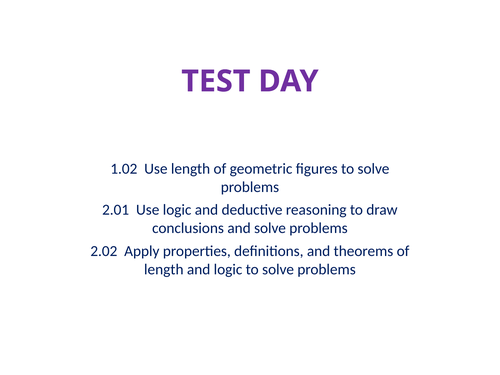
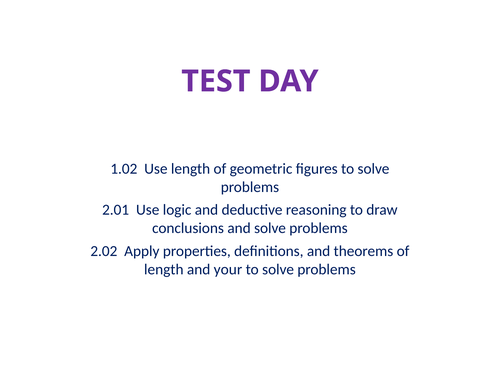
and logic: logic -> your
